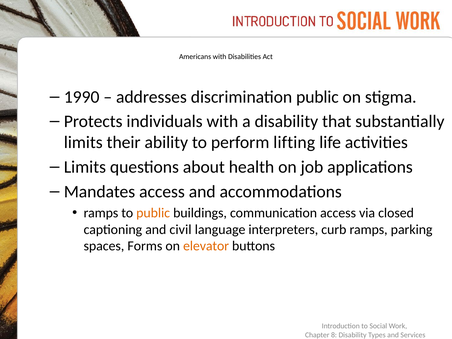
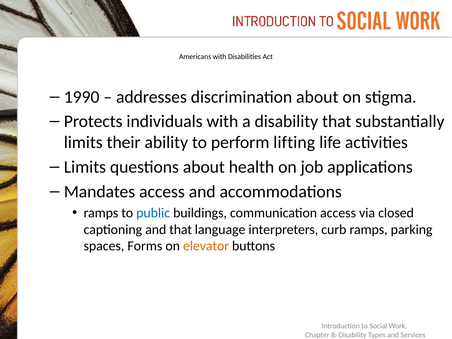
discrimination public: public -> about
public at (153, 213) colour: orange -> blue
and civil: civil -> that
